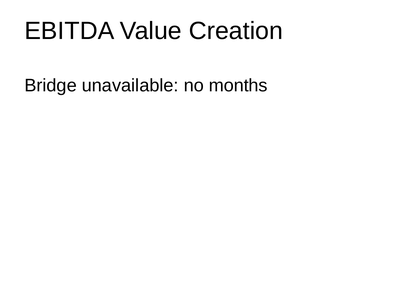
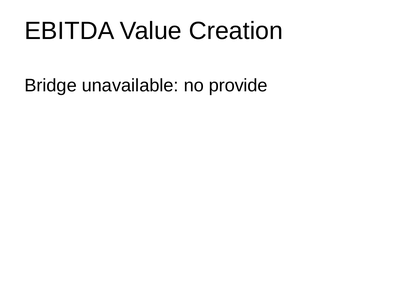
months: months -> provide
